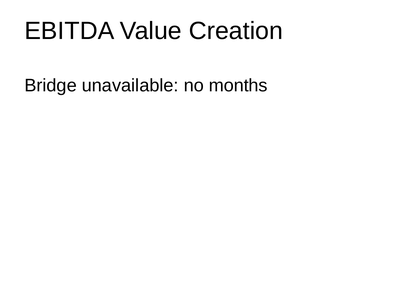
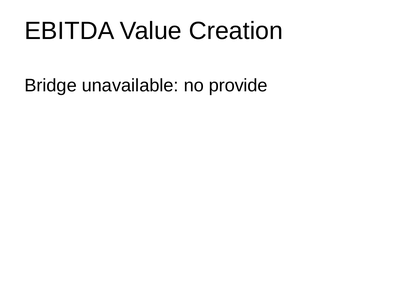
months: months -> provide
